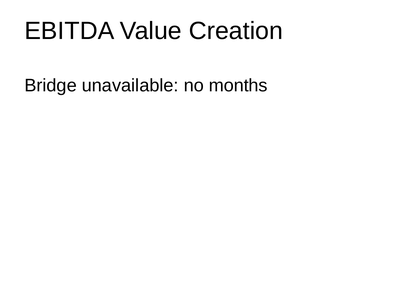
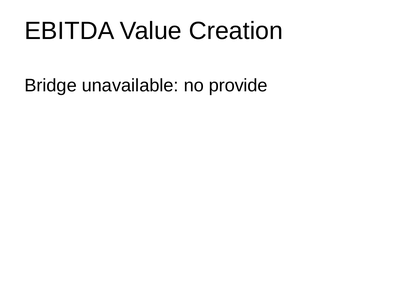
months: months -> provide
